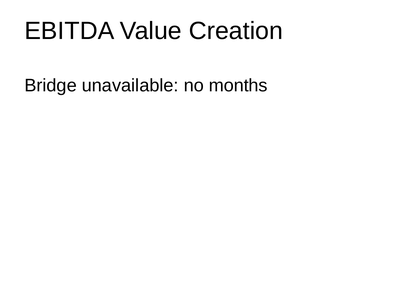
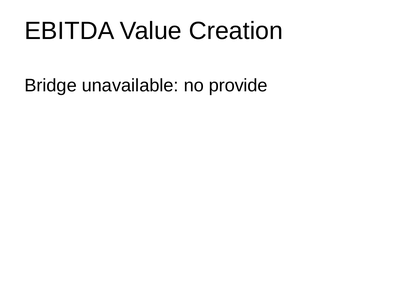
months: months -> provide
